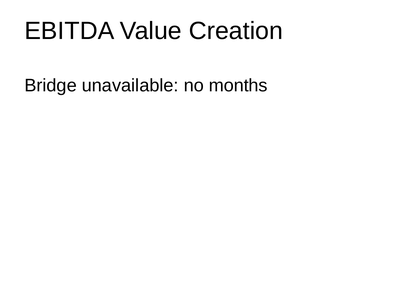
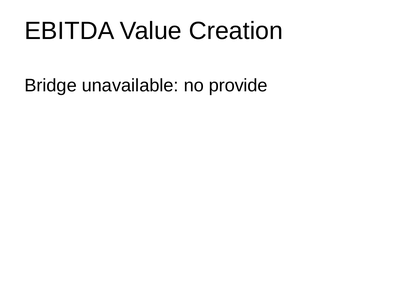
months: months -> provide
